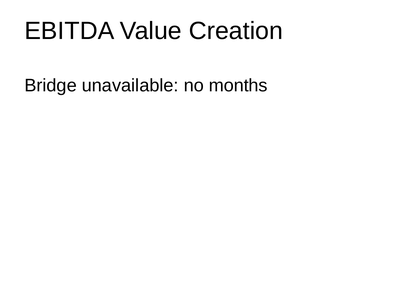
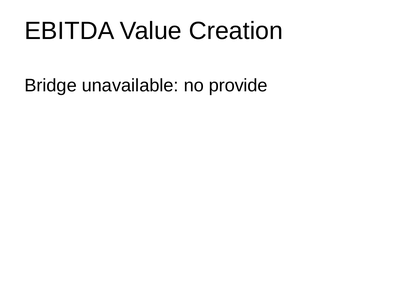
months: months -> provide
